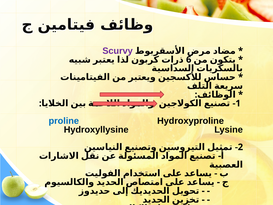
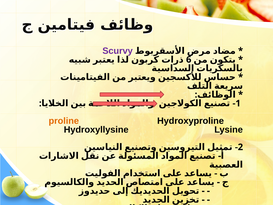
proline colour: blue -> orange
